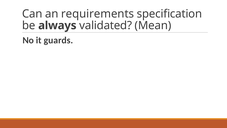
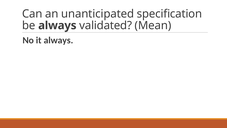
requirements: requirements -> unanticipated
it guards: guards -> always
